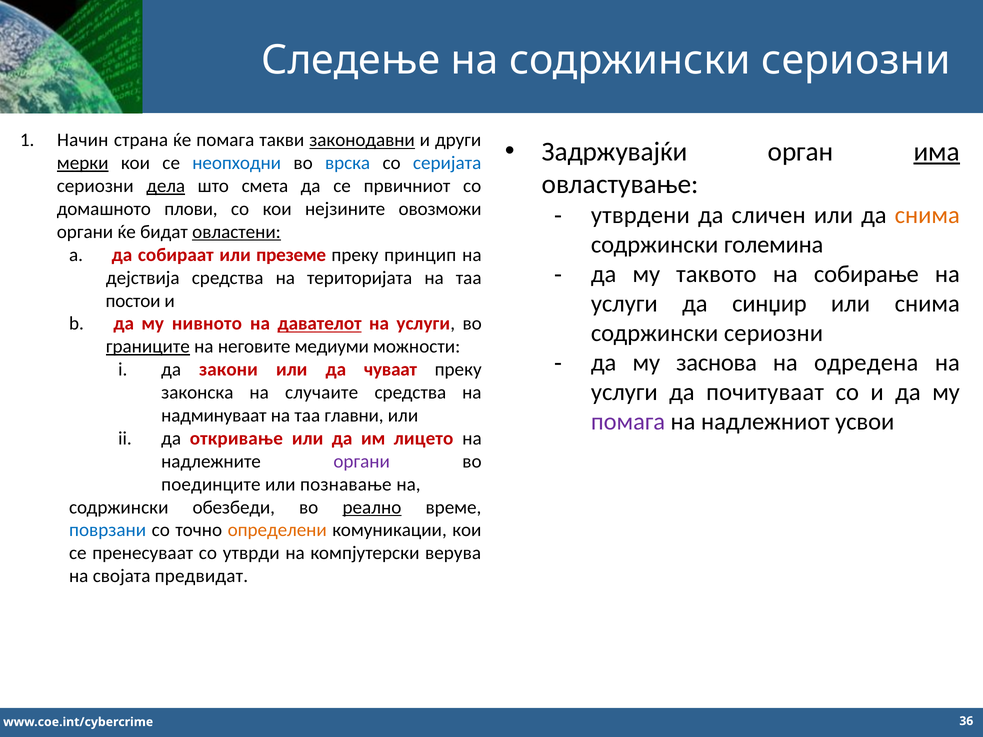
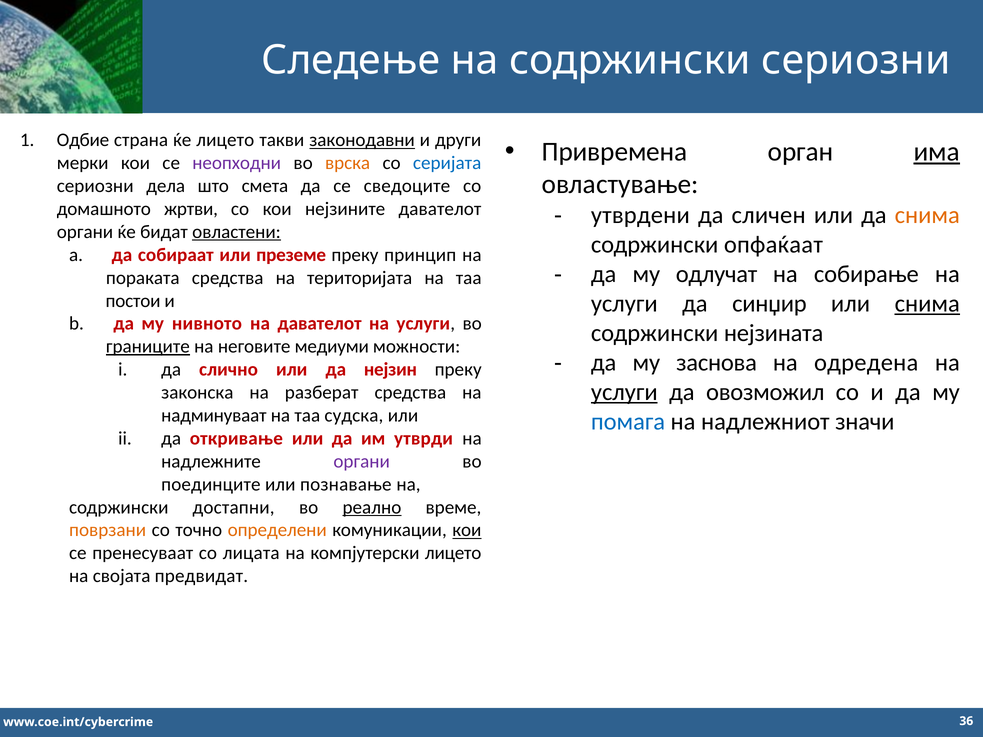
Начин: Начин -> Одбие
ќе помага: помага -> лицето
Задржувајќи: Задржувајќи -> Привремена
мерки underline: present -> none
неопходни colour: blue -> purple
врска colour: blue -> orange
дела underline: present -> none
првичниот: првичниот -> сведоците
плови: плови -> жртви
нејзините овозможи: овозможи -> давателот
големина: големина -> опфаќаат
таквото: таквото -> одлучат
дејствија: дејствија -> пораката
снима at (927, 304) underline: none -> present
давателот at (320, 324) underline: present -> none
сериозни at (773, 333): сериозни -> нејзината
закони: закони -> слично
чуваат: чуваат -> нејзин
услуги at (624, 392) underline: none -> present
почитуваат: почитуваат -> овозможил
случаите: случаите -> разберат
главни: главни -> судска
помага at (628, 422) colour: purple -> blue
усвои: усвои -> значи
лицето: лицето -> утврди
обезбеди: обезбеди -> достапни
поврзани colour: blue -> orange
кои at (467, 530) underline: none -> present
утврди: утврди -> лицата
компјутерски верува: верува -> лицето
